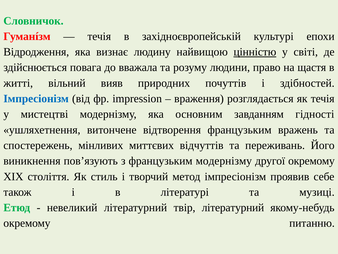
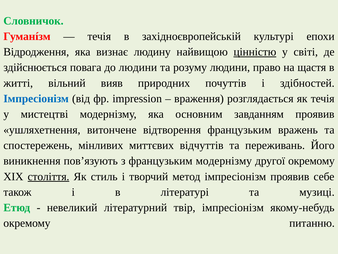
до вважала: вважала -> людини
завданням гідності: гідності -> проявив
століття underline: none -> present
твір літературний: літературний -> імпресіонізм
